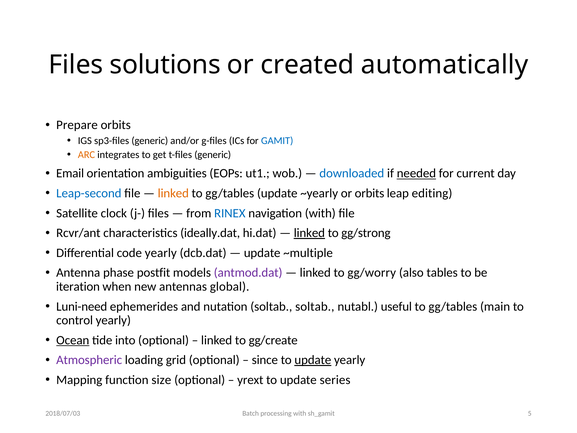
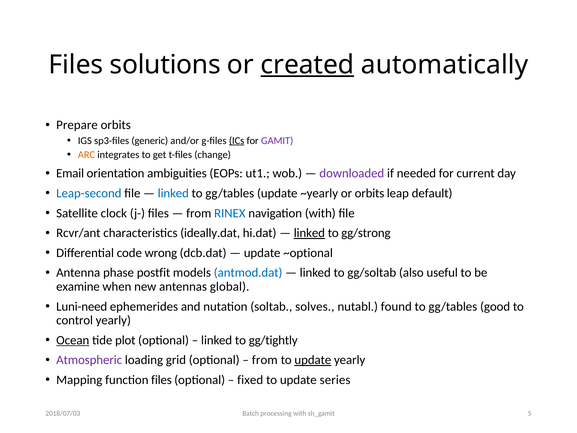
created underline: none -> present
ICs underline: none -> present
GAMIT colour: blue -> purple
t-files generic: generic -> change
downloaded colour: blue -> purple
needed underline: present -> none
linked at (173, 193) colour: orange -> blue
editing: editing -> default
code yearly: yearly -> wrong
~multiple: ~multiple -> ~optional
antmod.dat colour: purple -> blue
gg/worry: gg/worry -> gg/soltab
tables: tables -> useful
iteration: iteration -> examine
soltab soltab: soltab -> solves
useful: useful -> found
main: main -> good
into: into -> plot
gg/create: gg/create -> gg/tightly
since at (265, 360): since -> from
function size: size -> files
yrext: yrext -> fixed
